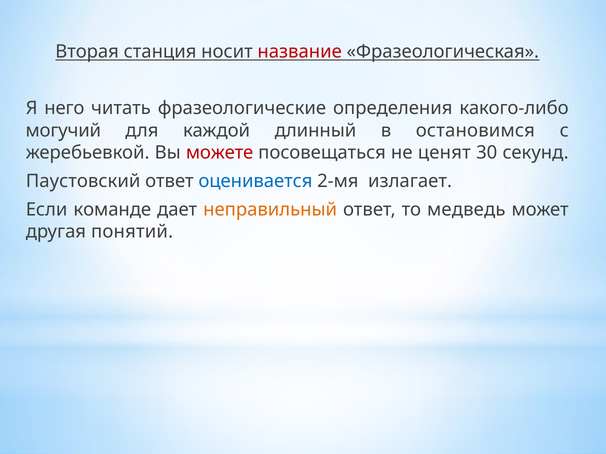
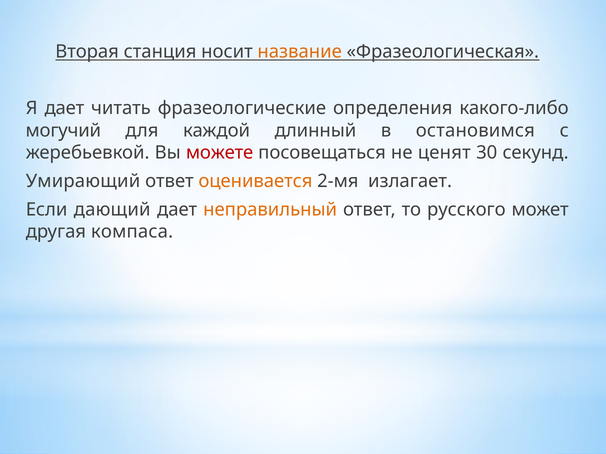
название colour: red -> orange
Я него: него -> дает
Паустовский: Паустовский -> Умирающий
оценивается colour: blue -> orange
команде: команде -> дающий
медведь: медведь -> русского
понятий: понятий -> компаса
